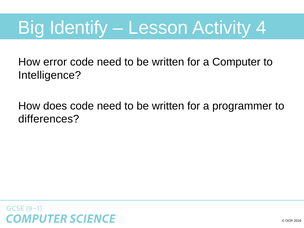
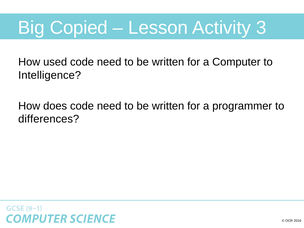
Identify: Identify -> Copied
4: 4 -> 3
error: error -> used
